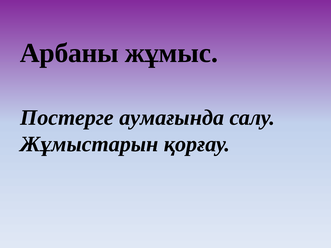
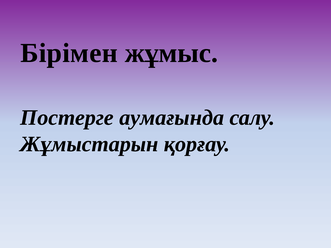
Арбаны: Арбаны -> Бірімен
